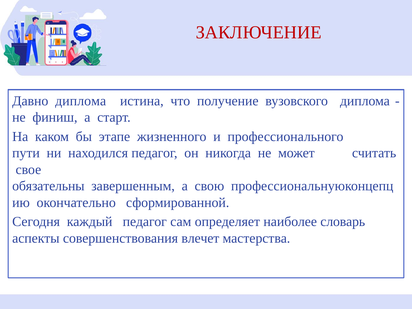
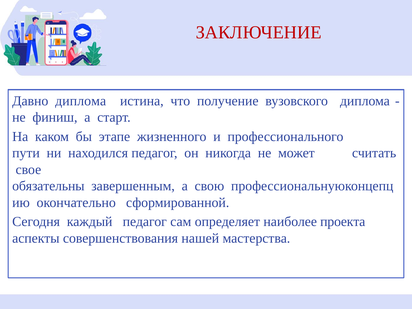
словарь: словарь -> проекта
влечет: влечет -> нашей
